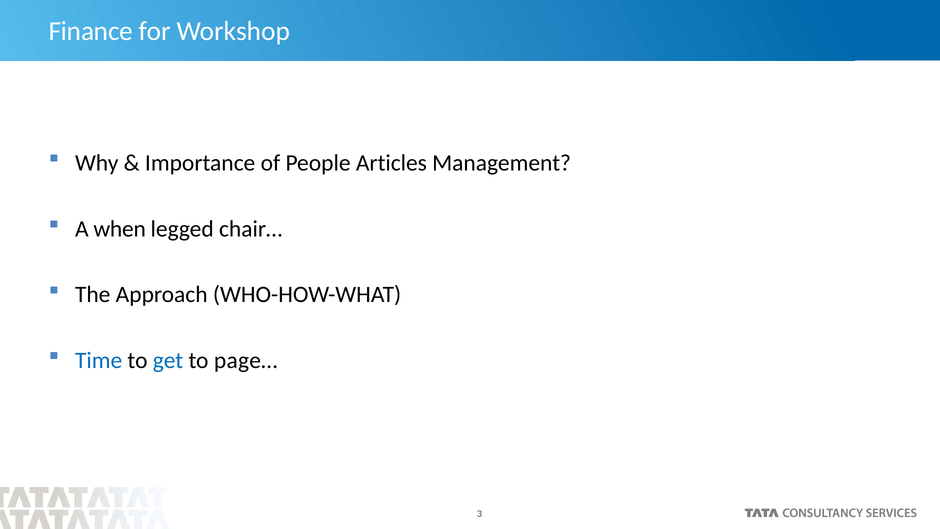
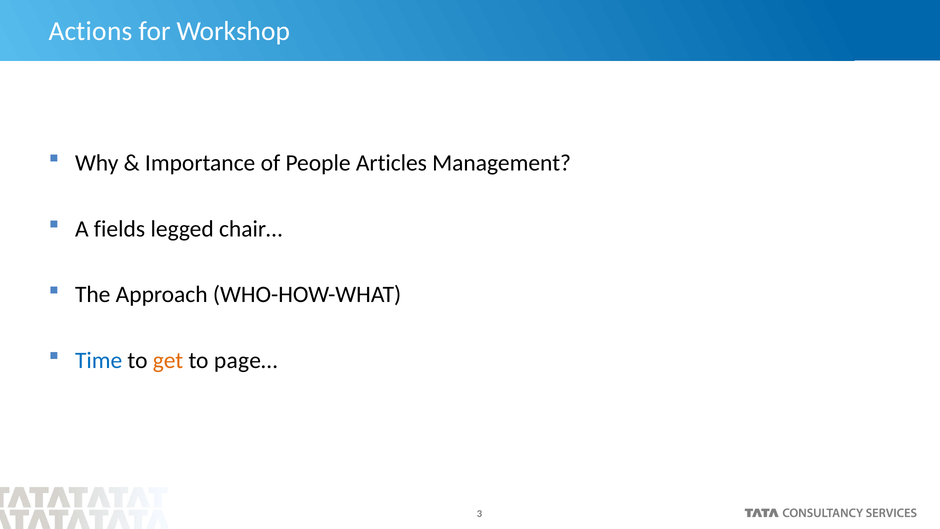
Finance: Finance -> Actions
when: when -> fields
get colour: blue -> orange
